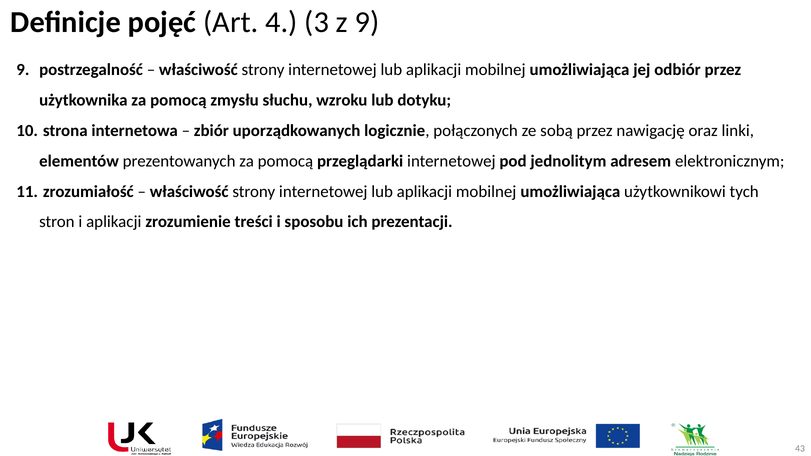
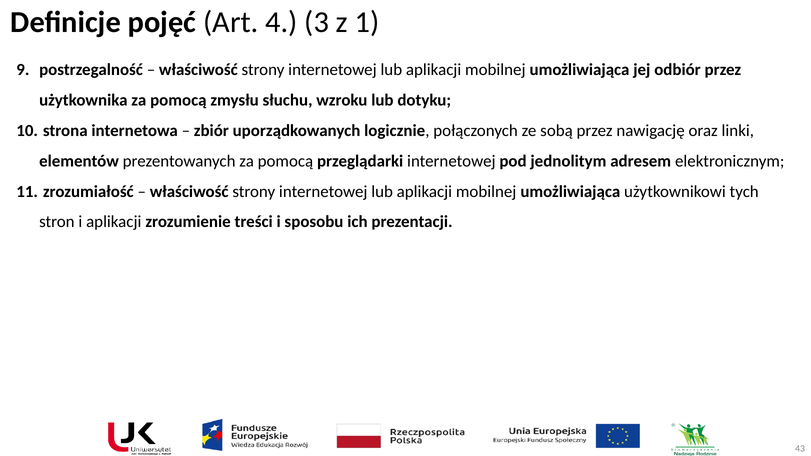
z 9: 9 -> 1
